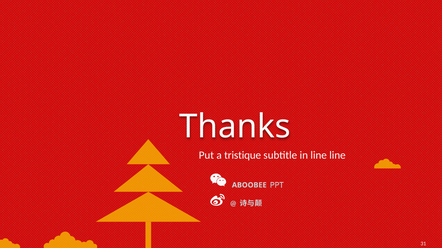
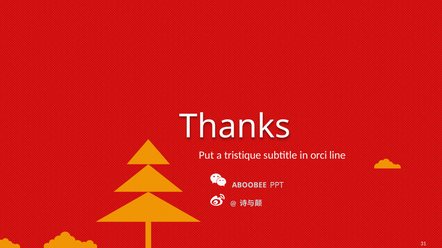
in line: line -> orci
